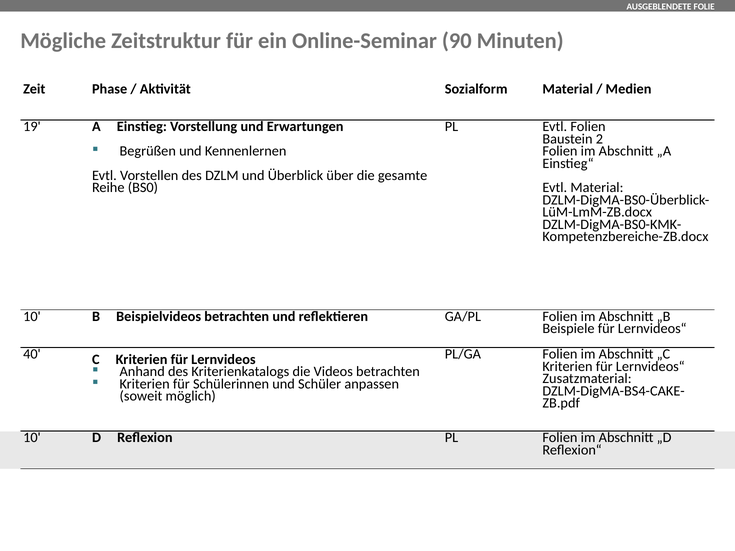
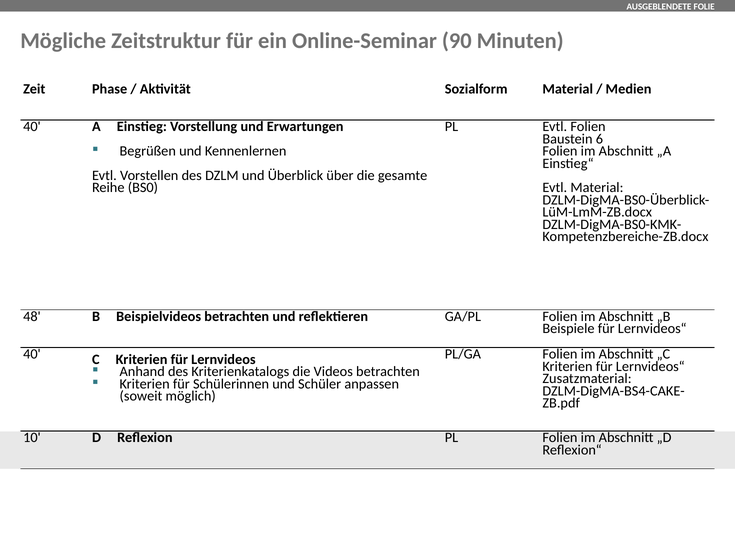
19 at (32, 127): 19 -> 40
2: 2 -> 6
10 at (32, 317): 10 -> 48
